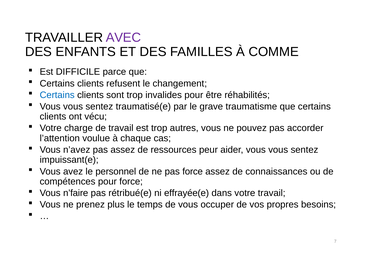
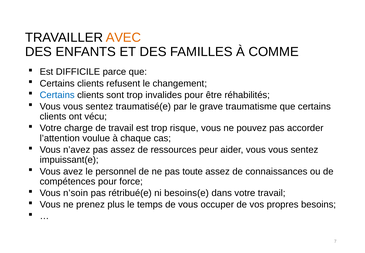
AVEC colour: purple -> orange
autres: autres -> risque
pas force: force -> toute
n’faire: n’faire -> n’soin
effrayée(e: effrayée(e -> besoins(e
